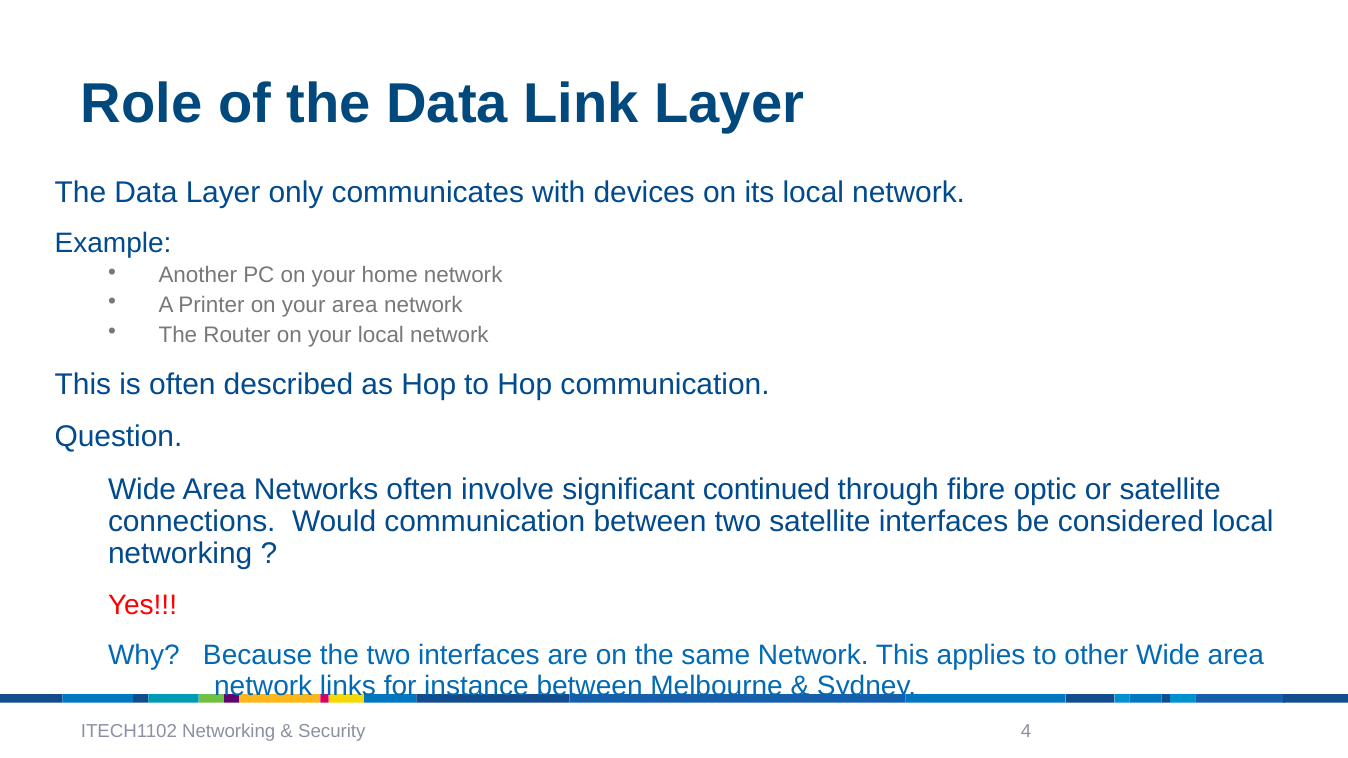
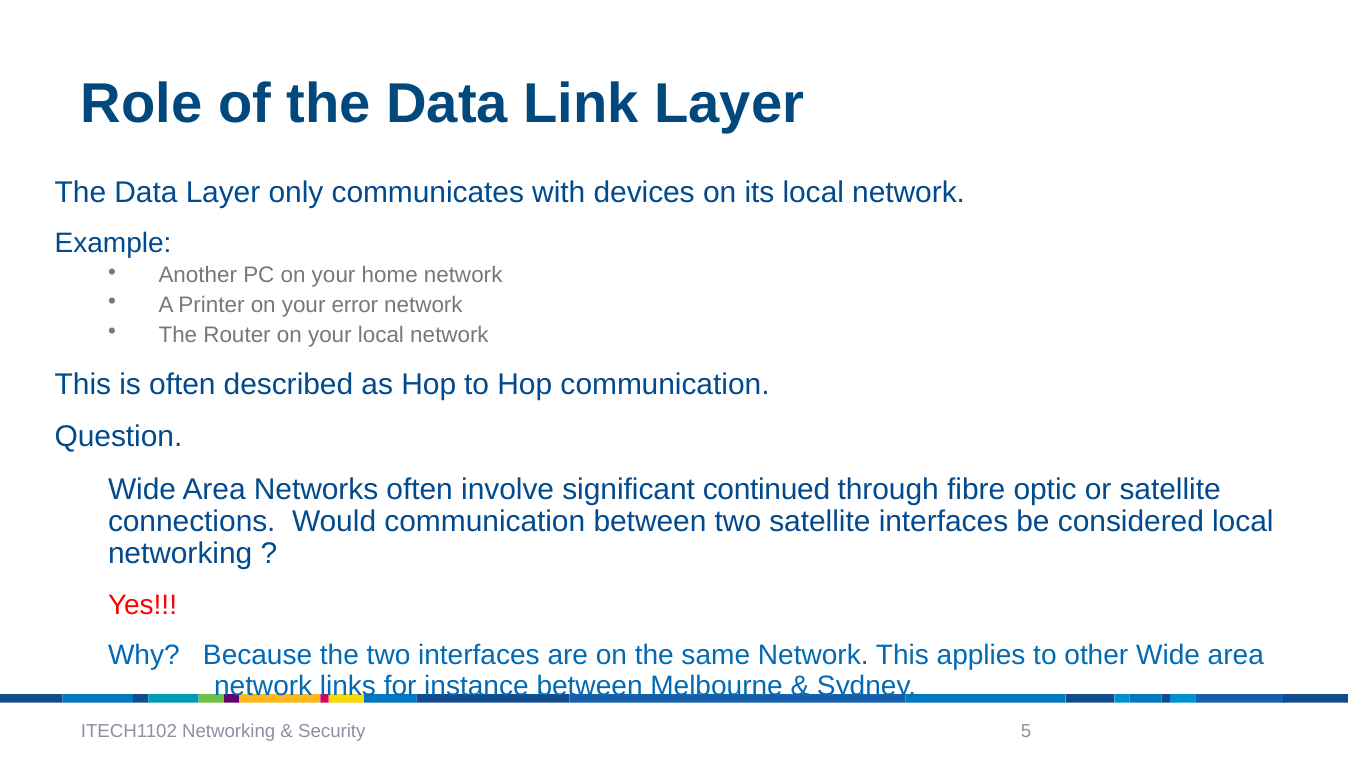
your area: area -> error
4: 4 -> 5
